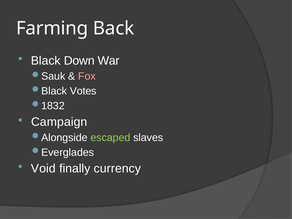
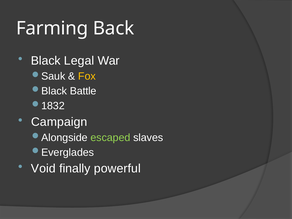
Down: Down -> Legal
Fox colour: pink -> yellow
Votes: Votes -> Battle
currency: currency -> powerful
